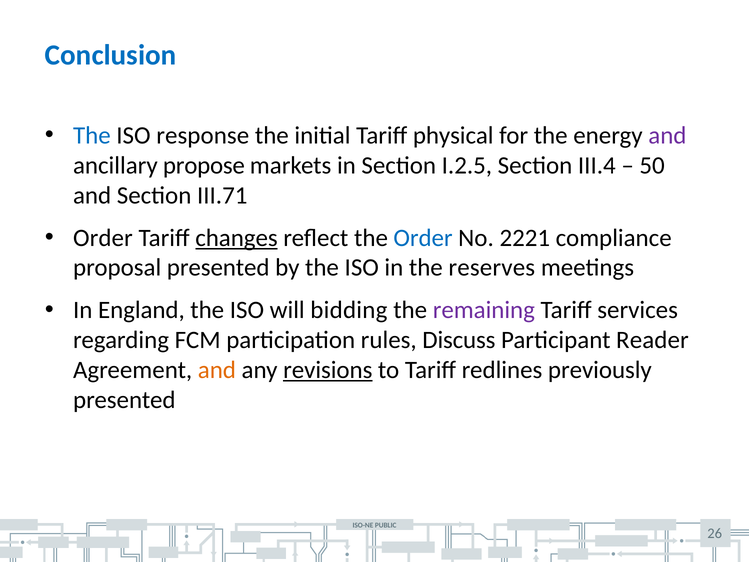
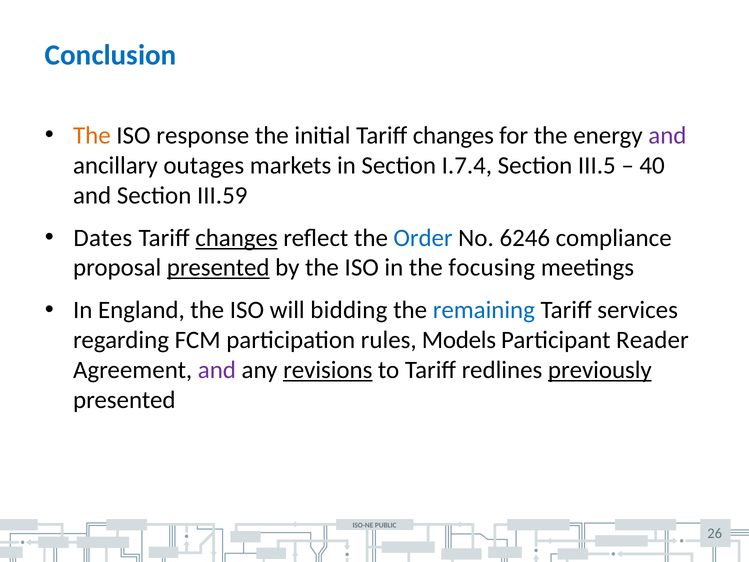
The at (92, 135) colour: blue -> orange
initial Tariff physical: physical -> changes
propose: propose -> outages
I.2.5: I.2.5 -> I.7.4
III.4: III.4 -> III.5
50: 50 -> 40
III.71: III.71 -> III.59
Order at (103, 238): Order -> Dates
2221: 2221 -> 6246
presented at (218, 268) underline: none -> present
reserves: reserves -> focusing
remaining colour: purple -> blue
Discuss: Discuss -> Models
and at (217, 370) colour: orange -> purple
previously underline: none -> present
